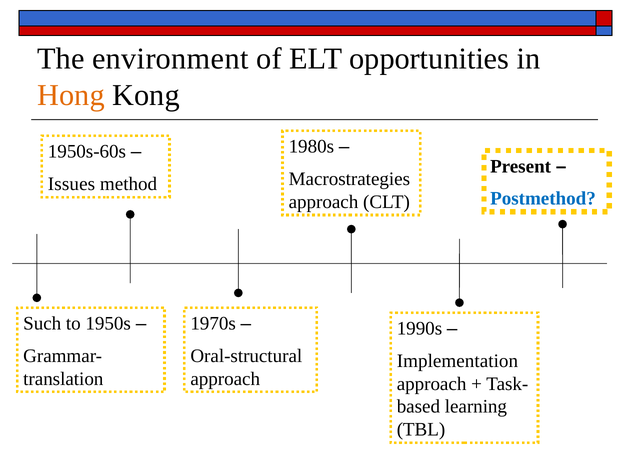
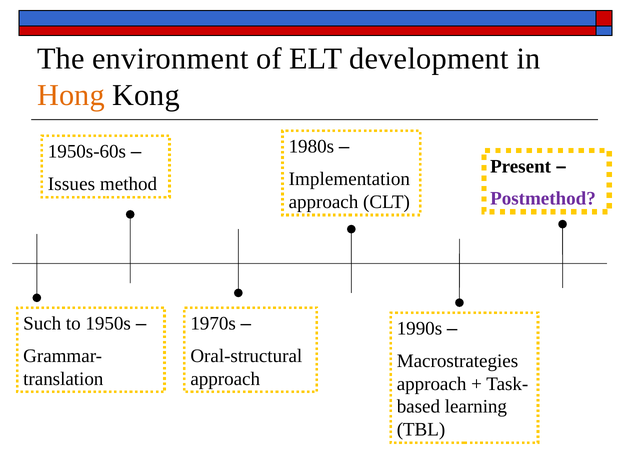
opportunities: opportunities -> development
Macrostrategies: Macrostrategies -> Implementation
Postmethod colour: blue -> purple
Implementation: Implementation -> Macrostrategies
